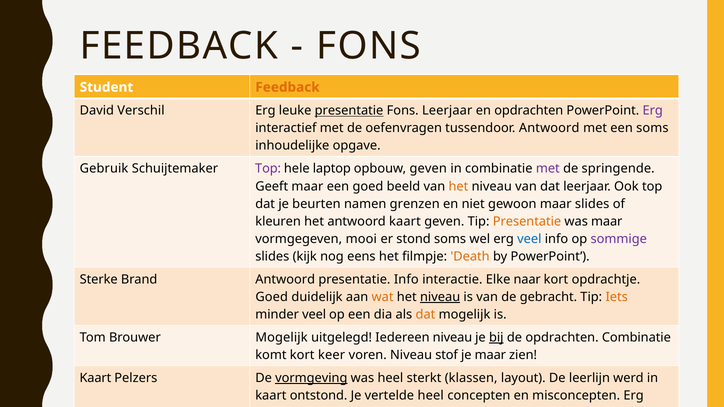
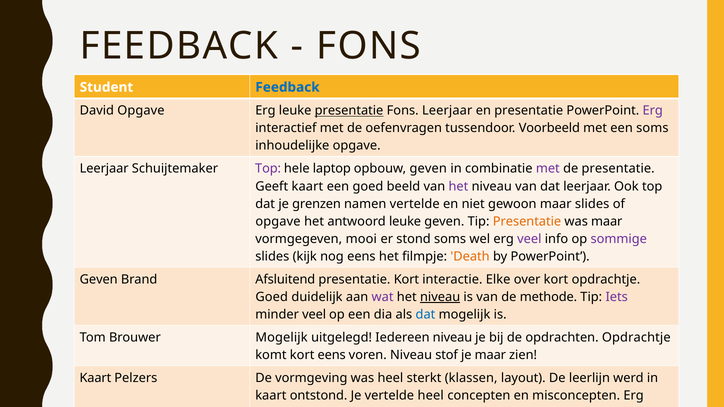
Feedback at (287, 87) colour: orange -> blue
David Verschil: Verschil -> Opgave
en opdrachten: opdrachten -> presentatie
tussendoor Antwoord: Antwoord -> Voorbeeld
Gebruik at (104, 169): Gebruik -> Leerjaar
de springende: springende -> presentatie
Geeft maar: maar -> kaart
het at (458, 186) colour: orange -> purple
je beurten: beurten -> grenzen
namen grenzen: grenzen -> vertelde
kleuren at (278, 221): kleuren -> opgave
antwoord kaart: kaart -> leuke
veel at (529, 239) colour: blue -> purple
Sterke at (99, 280): Sterke -> Geven
Brand Antwoord: Antwoord -> Afsluitend
presentatie Info: Info -> Kort
naar: naar -> over
wat at (383, 297) colour: orange -> purple
gebracht: gebracht -> methode
Iets colour: orange -> purple
dat at (425, 315) colour: orange -> blue
bij underline: present -> none
opdrachten Combinatie: Combinatie -> Opdrachtje
kort keer: keer -> eens
vormgeving underline: present -> none
